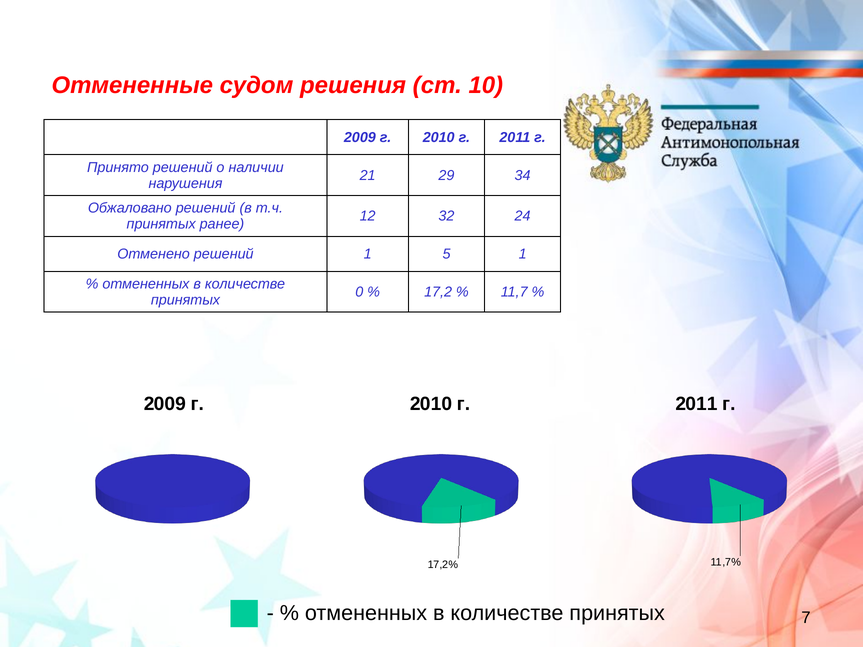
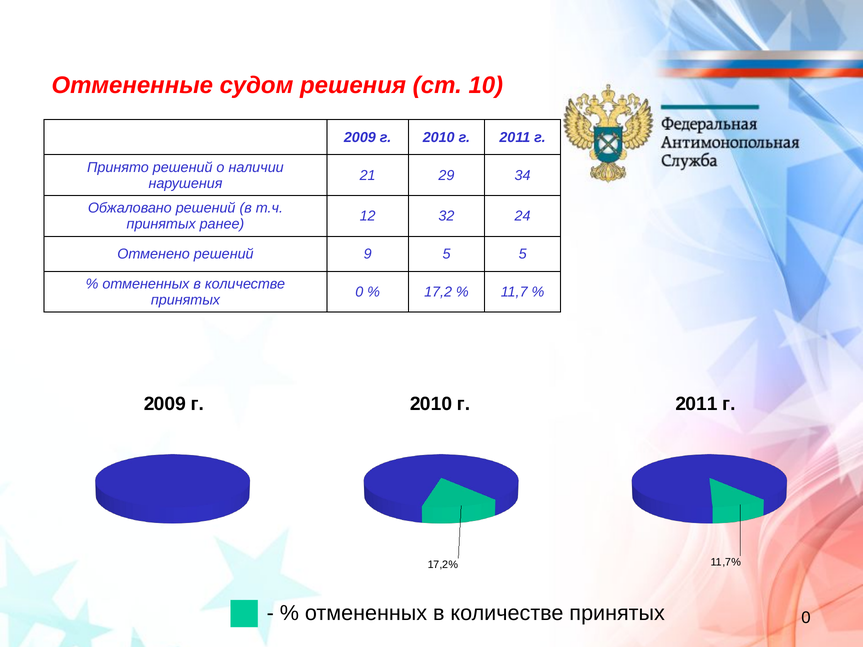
решений 1: 1 -> 9
5 1: 1 -> 5
7 at (806, 618): 7 -> 0
